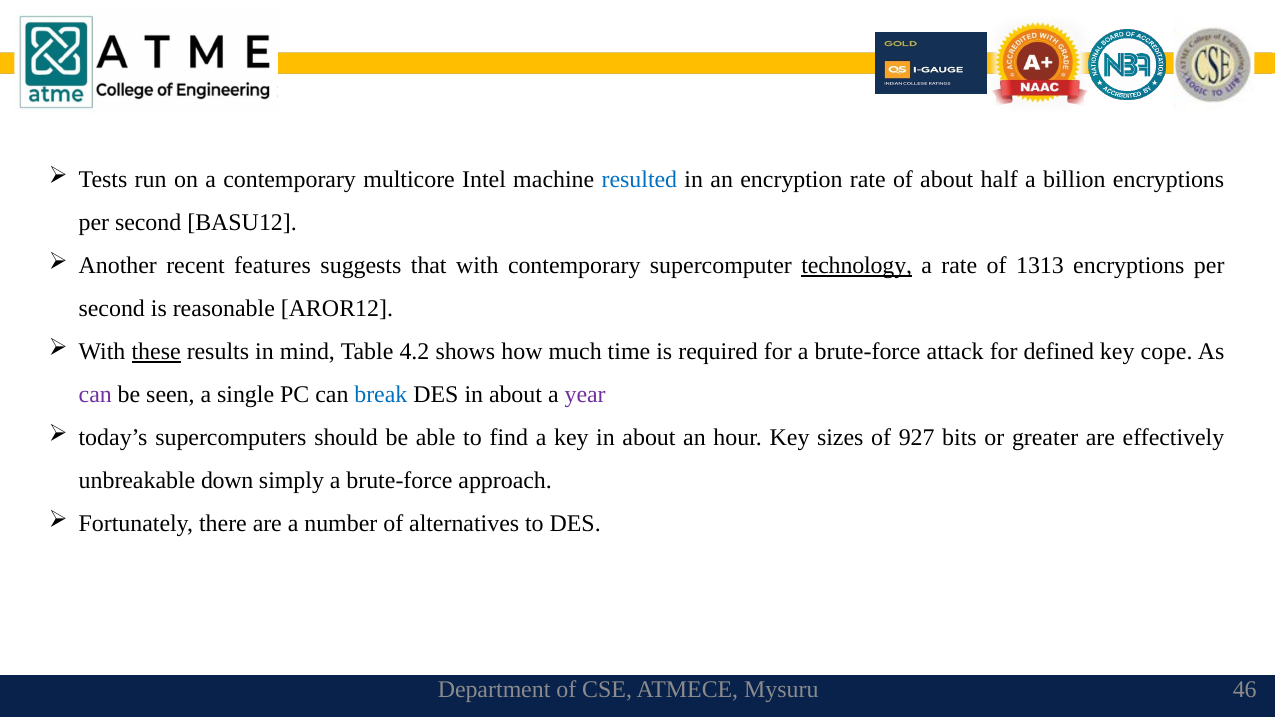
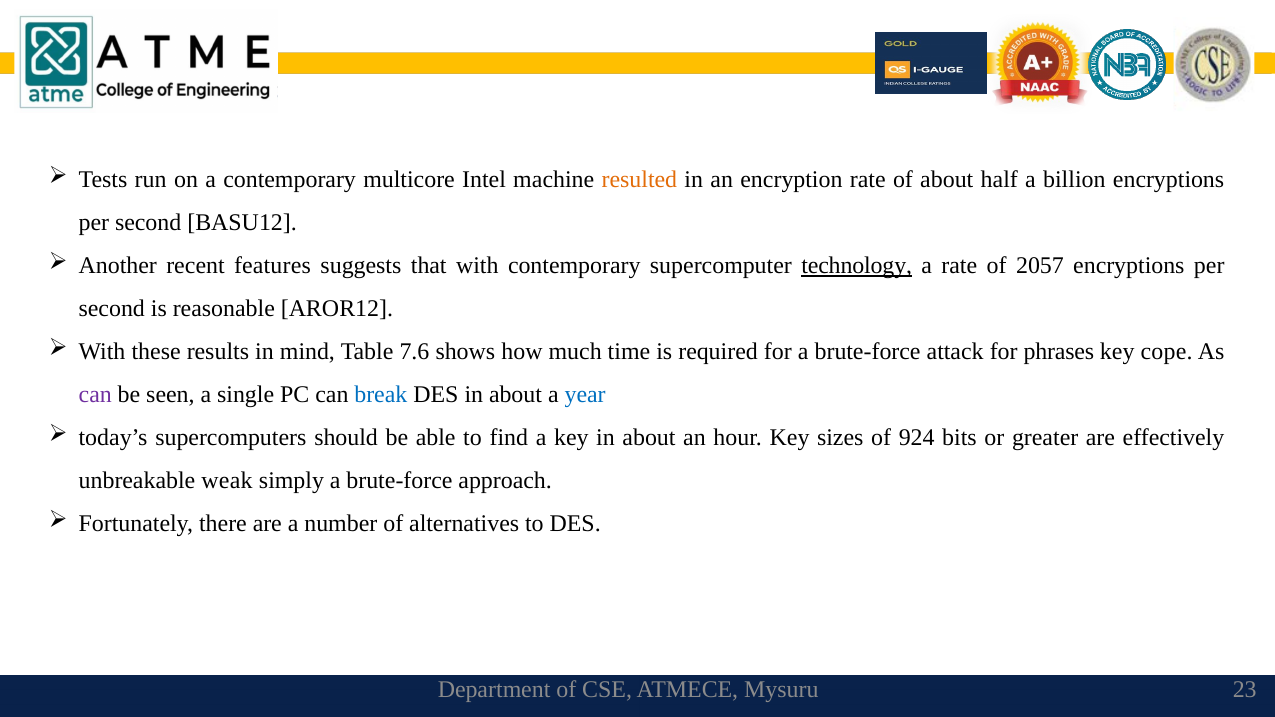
resulted colour: blue -> orange
1313: 1313 -> 2057
these underline: present -> none
4.2: 4.2 -> 7.6
defined: defined -> phrases
year colour: purple -> blue
927: 927 -> 924
down: down -> weak
46: 46 -> 23
